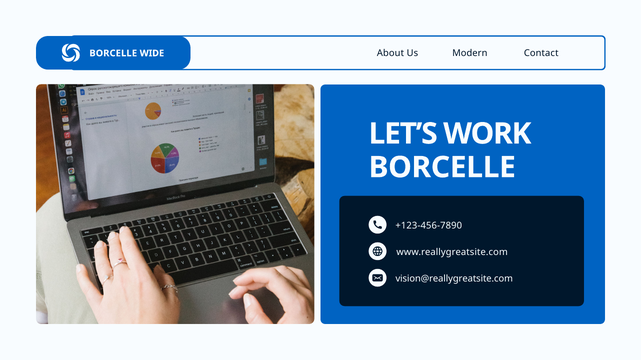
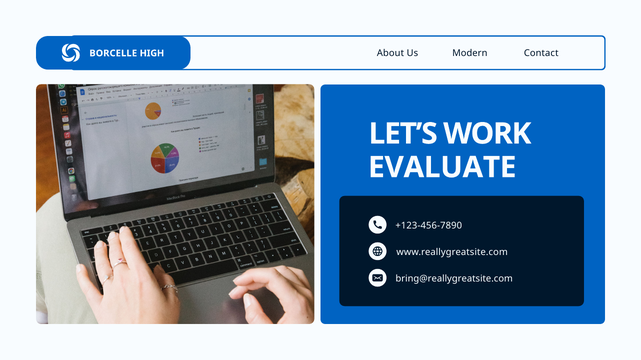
WIDE: WIDE -> HIGH
BORCELLE at (442, 168): BORCELLE -> EVALUATE
vision@reallygreatsite.com: vision@reallygreatsite.com -> bring@reallygreatsite.com
